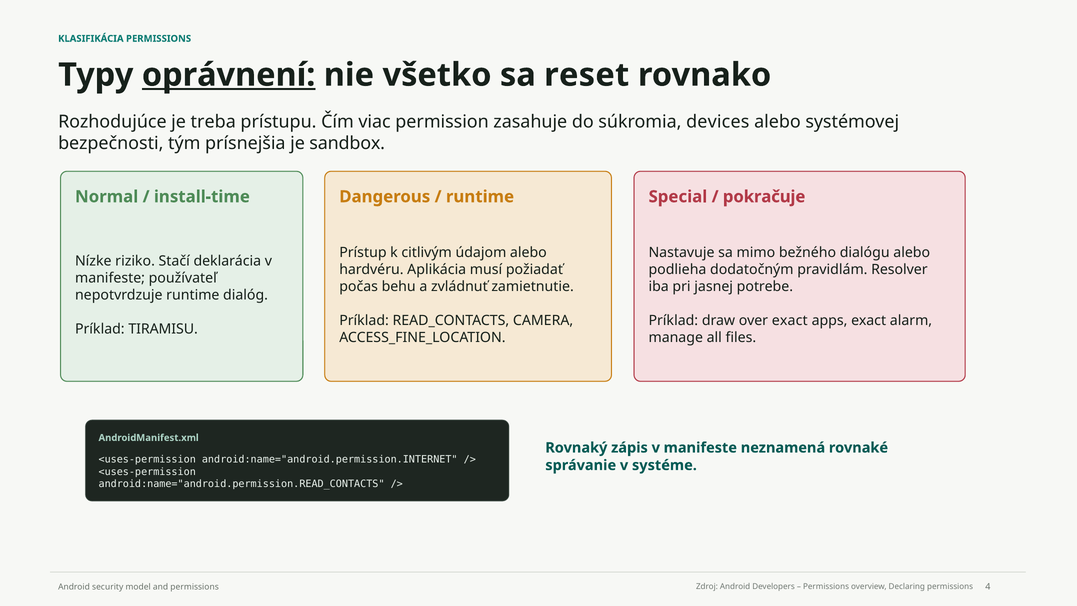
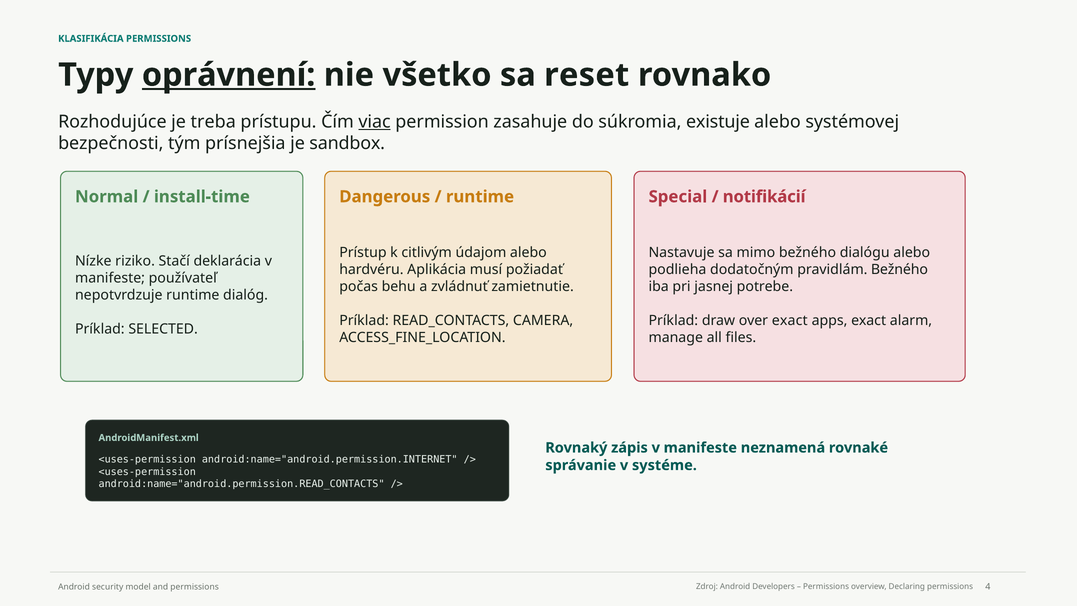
viac underline: none -> present
devices: devices -> existuje
pokračuje: pokračuje -> notifikácií
pravidlám Resolver: Resolver -> Bežného
TIRAMISU: TIRAMISU -> SELECTED
